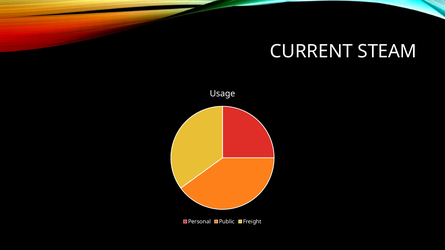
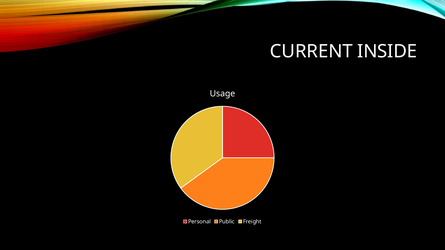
STEAM: STEAM -> INSIDE
